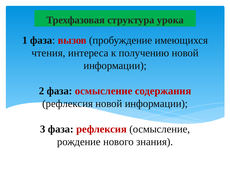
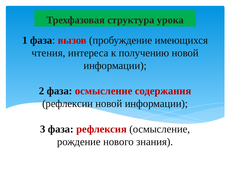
рефлексия at (68, 103): рефлексия -> рефлексии
